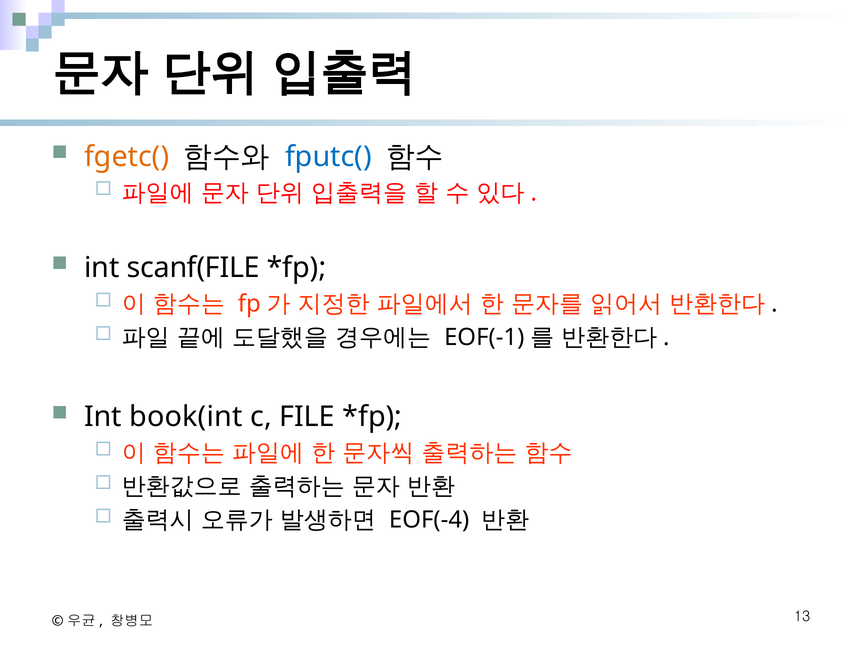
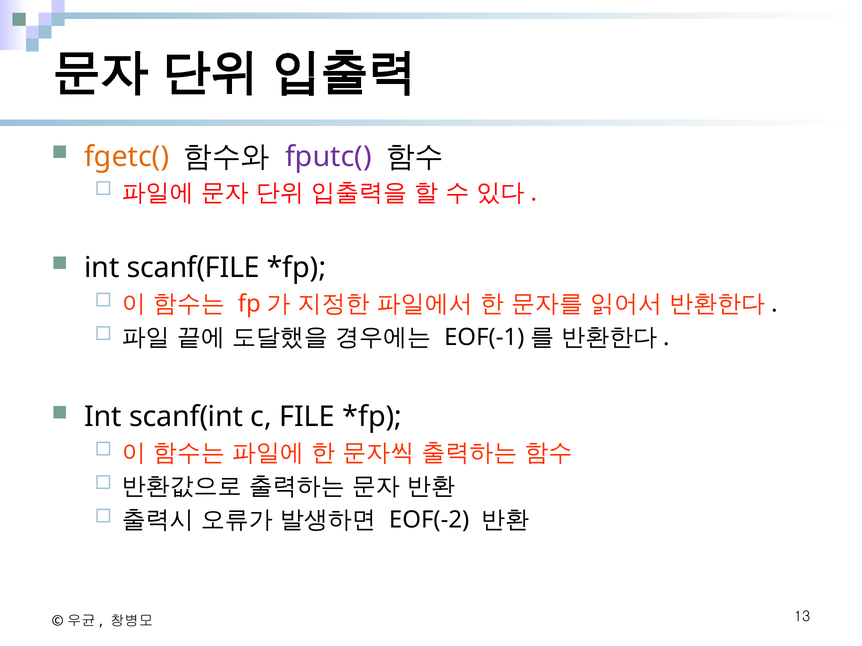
fputc( colour: blue -> purple
book(int: book(int -> scanf(int
EOF(-4: EOF(-4 -> EOF(-2
